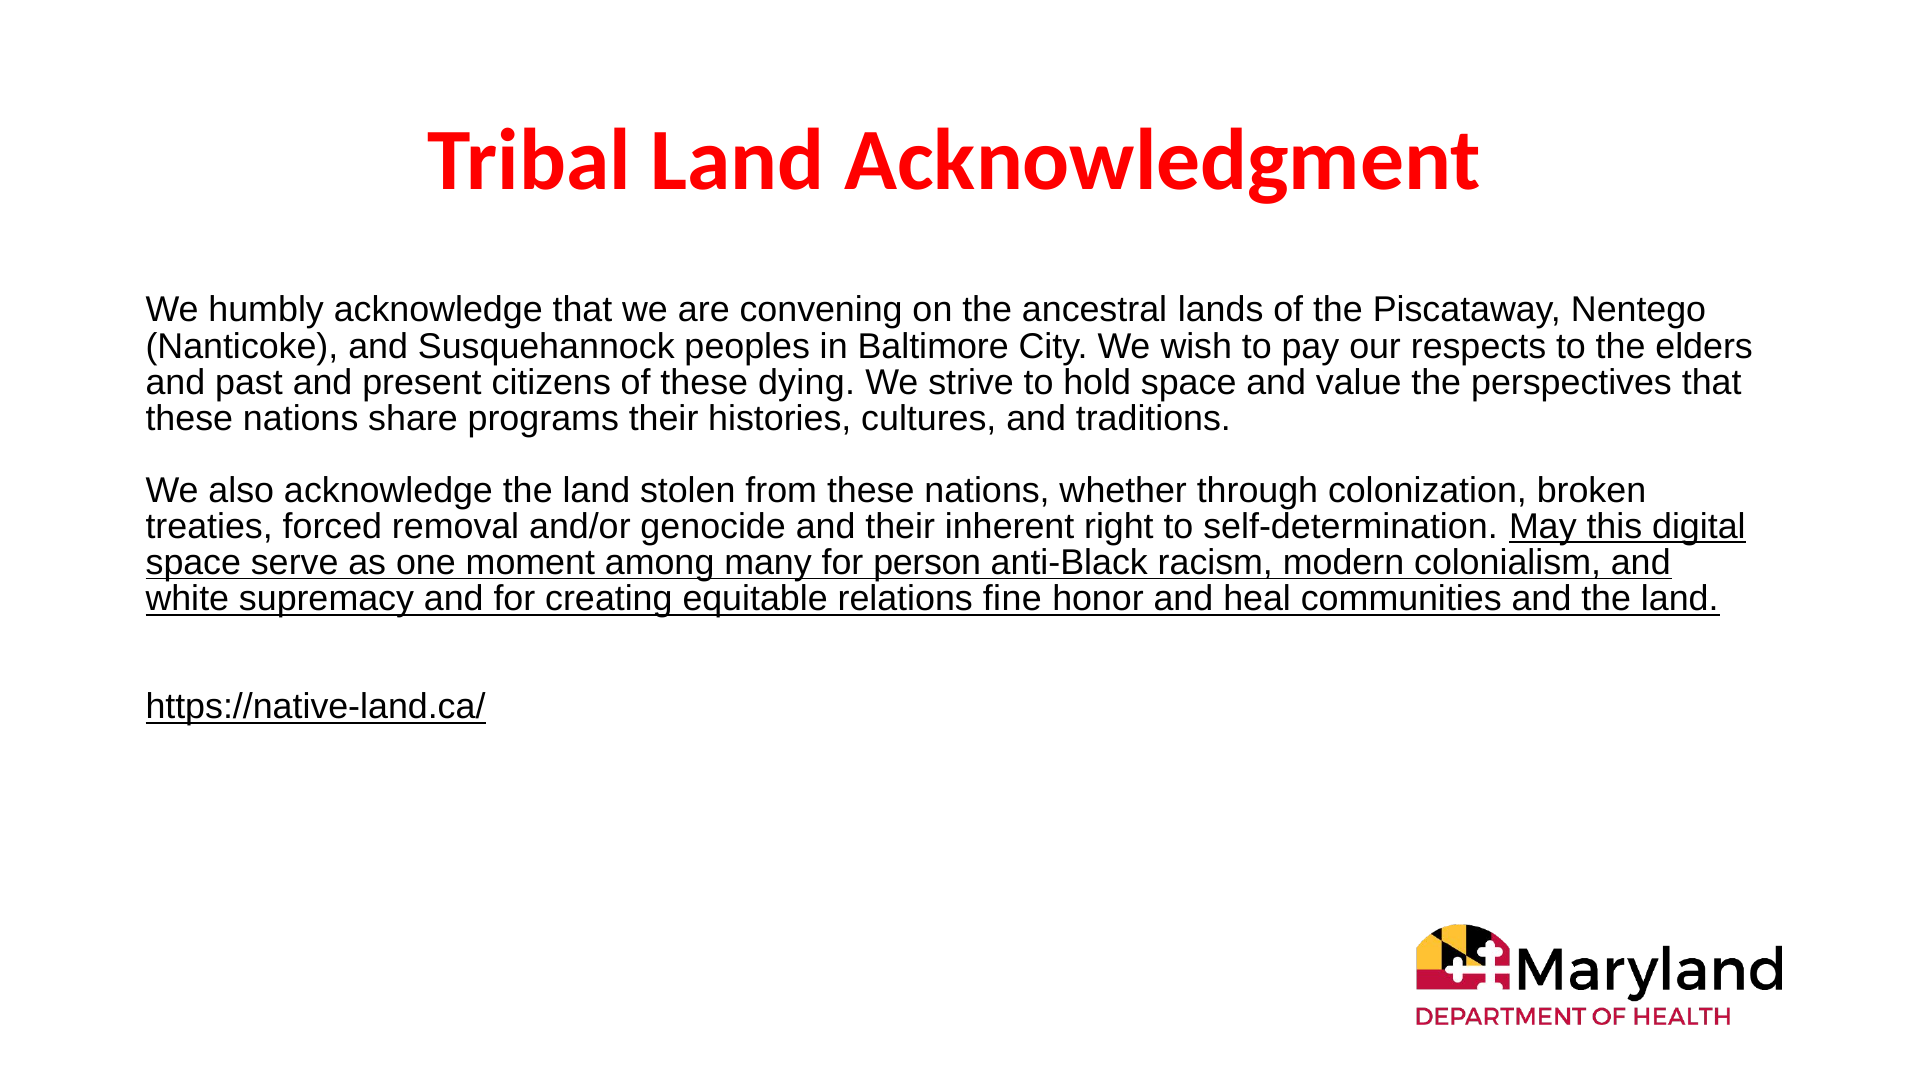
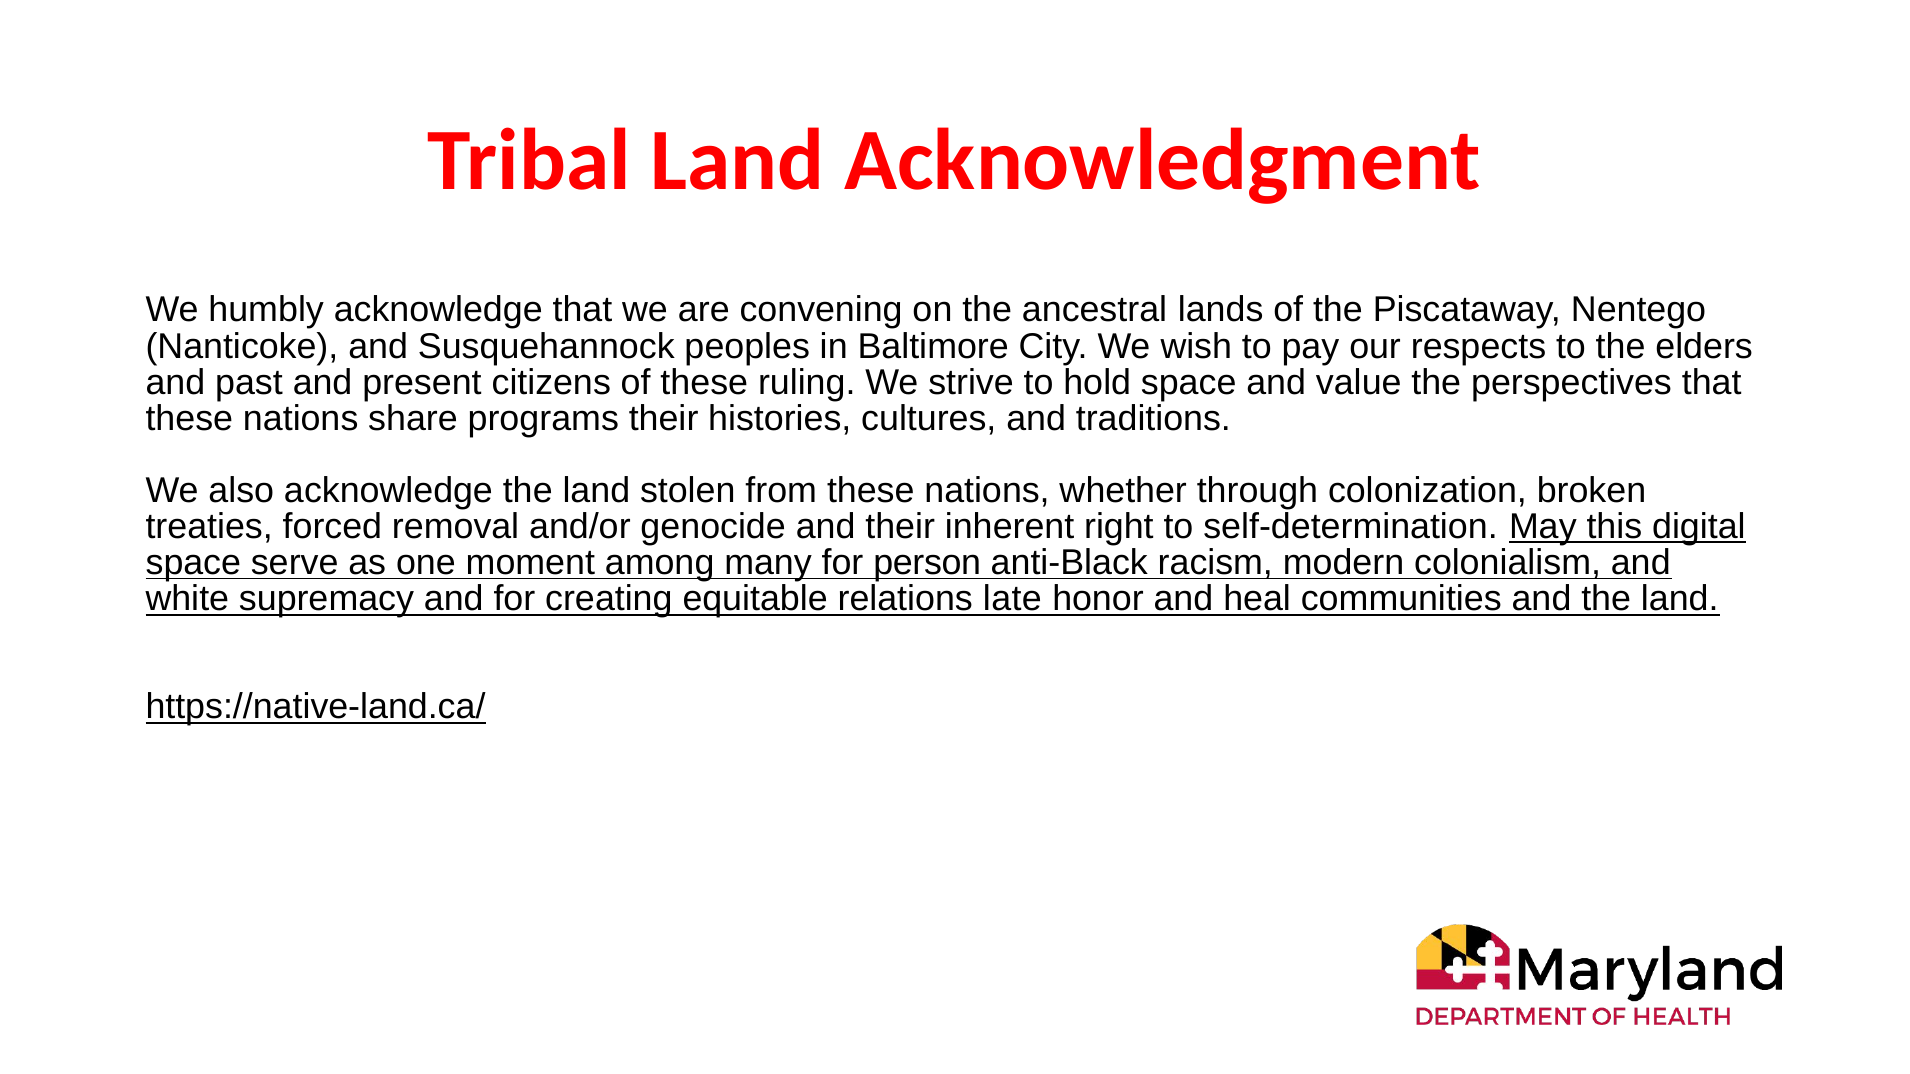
dying: dying -> ruling
fine: fine -> late
